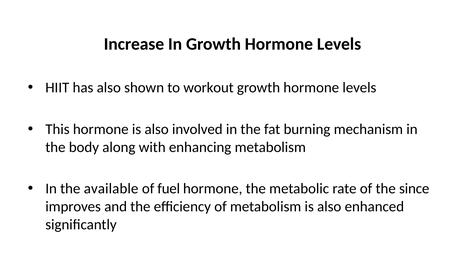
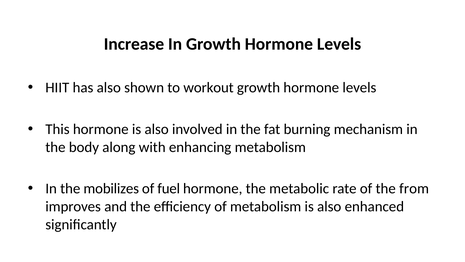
available: available -> mobilizes
since: since -> from
